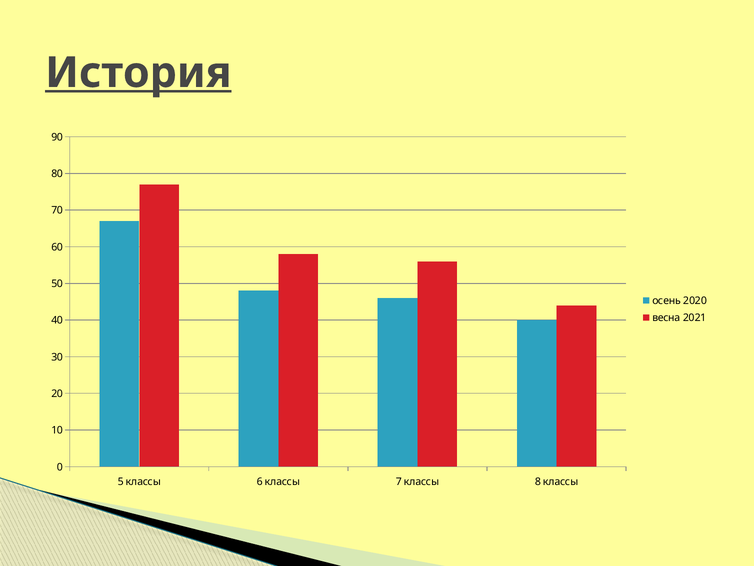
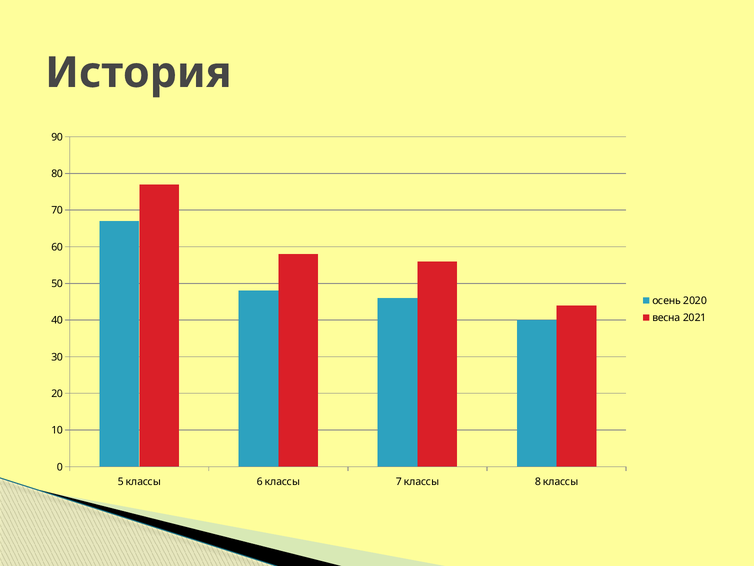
История underline: present -> none
